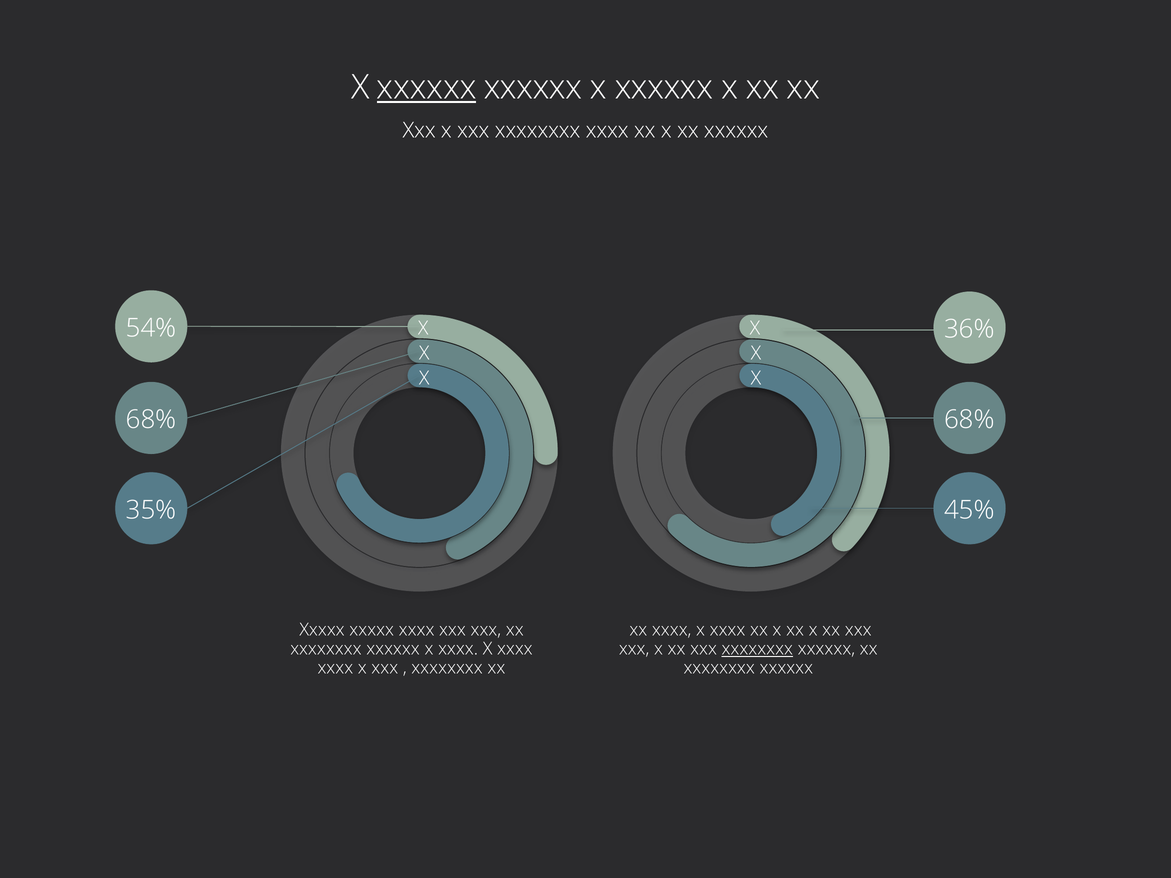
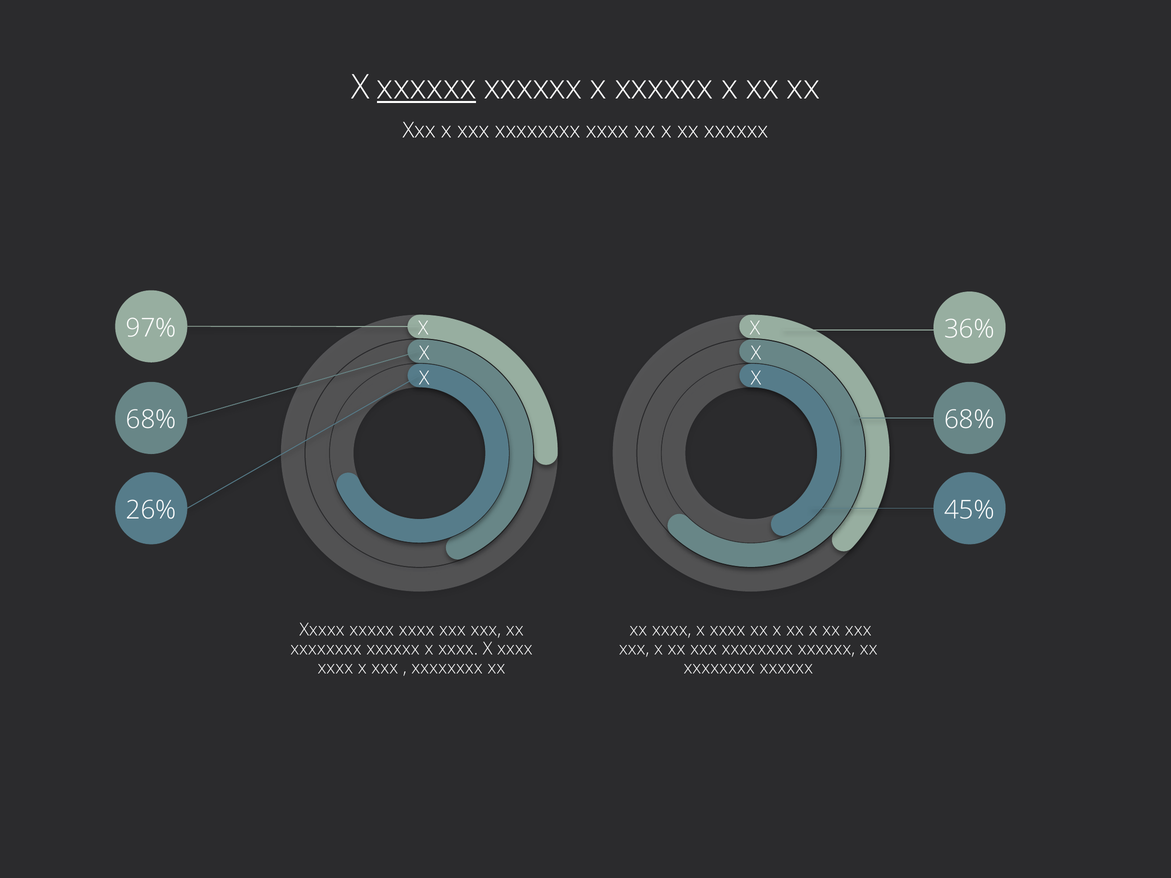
54%: 54% -> 97%
35%: 35% -> 26%
xxxxxxxx at (757, 649) underline: present -> none
